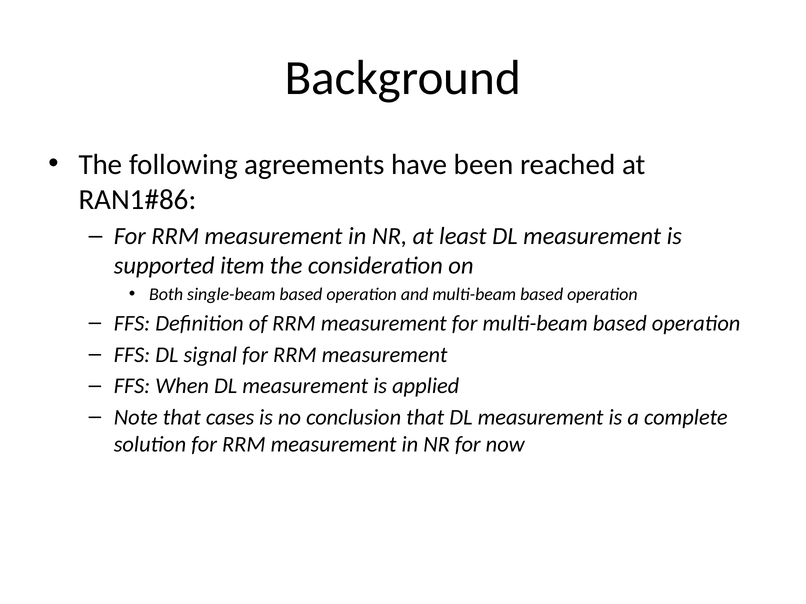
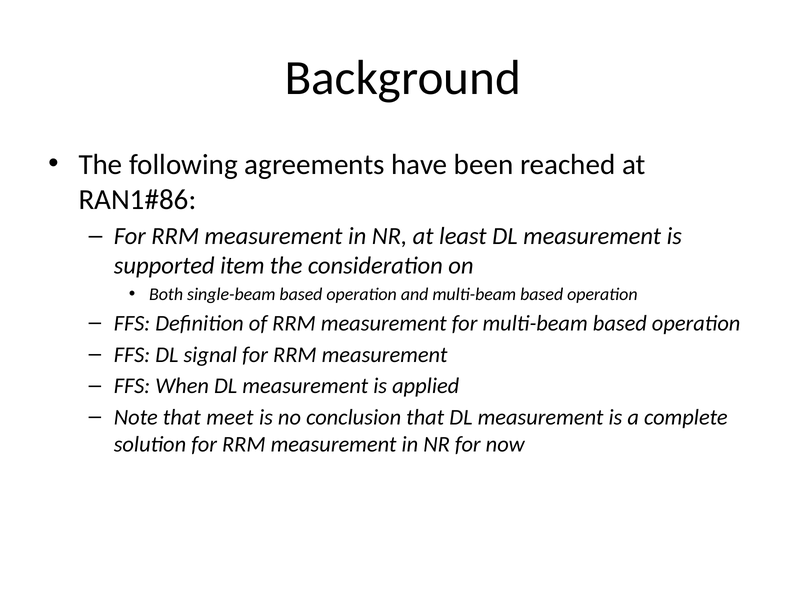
cases: cases -> meet
